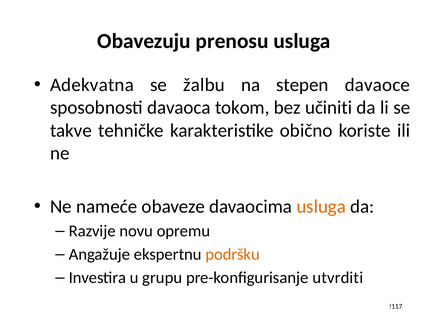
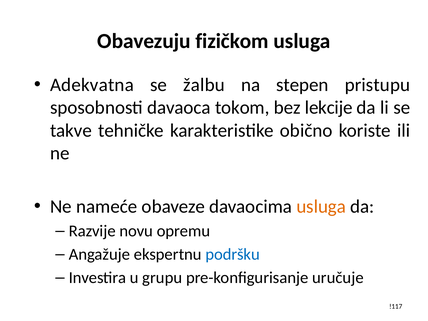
prenosu: prenosu -> fizičkom
davaoce: davaoce -> pristupu
učiniti: učiniti -> lekcije
podršku colour: orange -> blue
utvrditi: utvrditi -> uručuje
